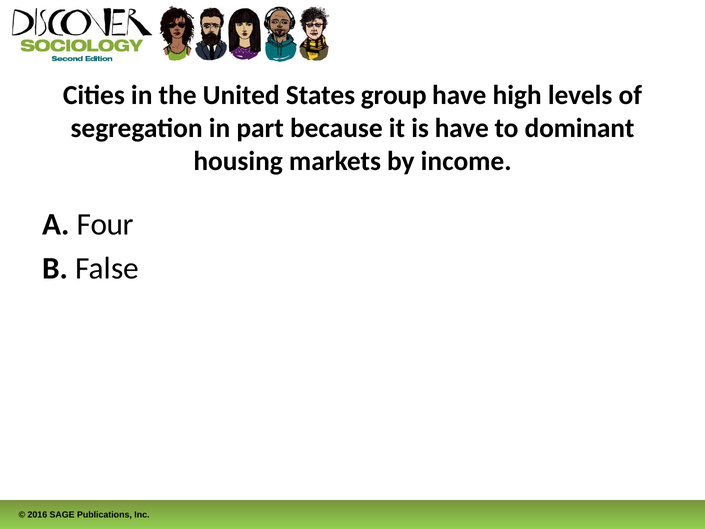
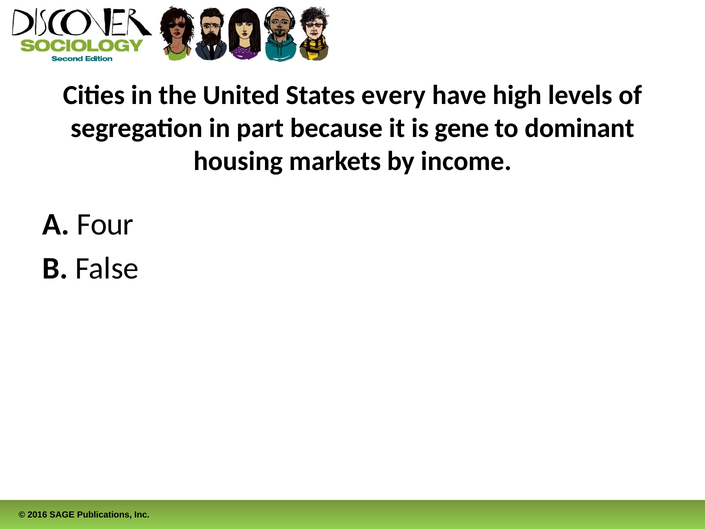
group: group -> every
is have: have -> gene
